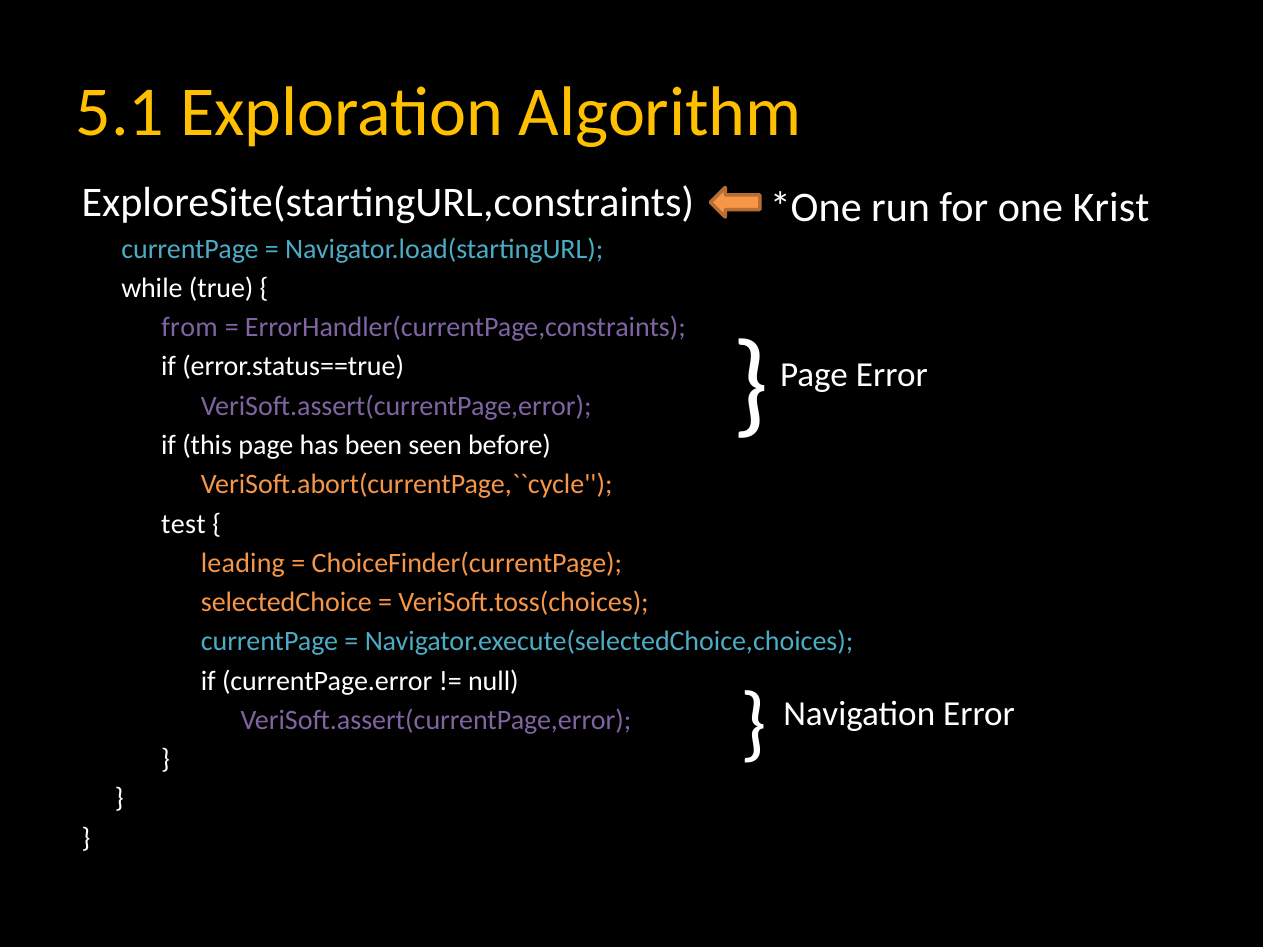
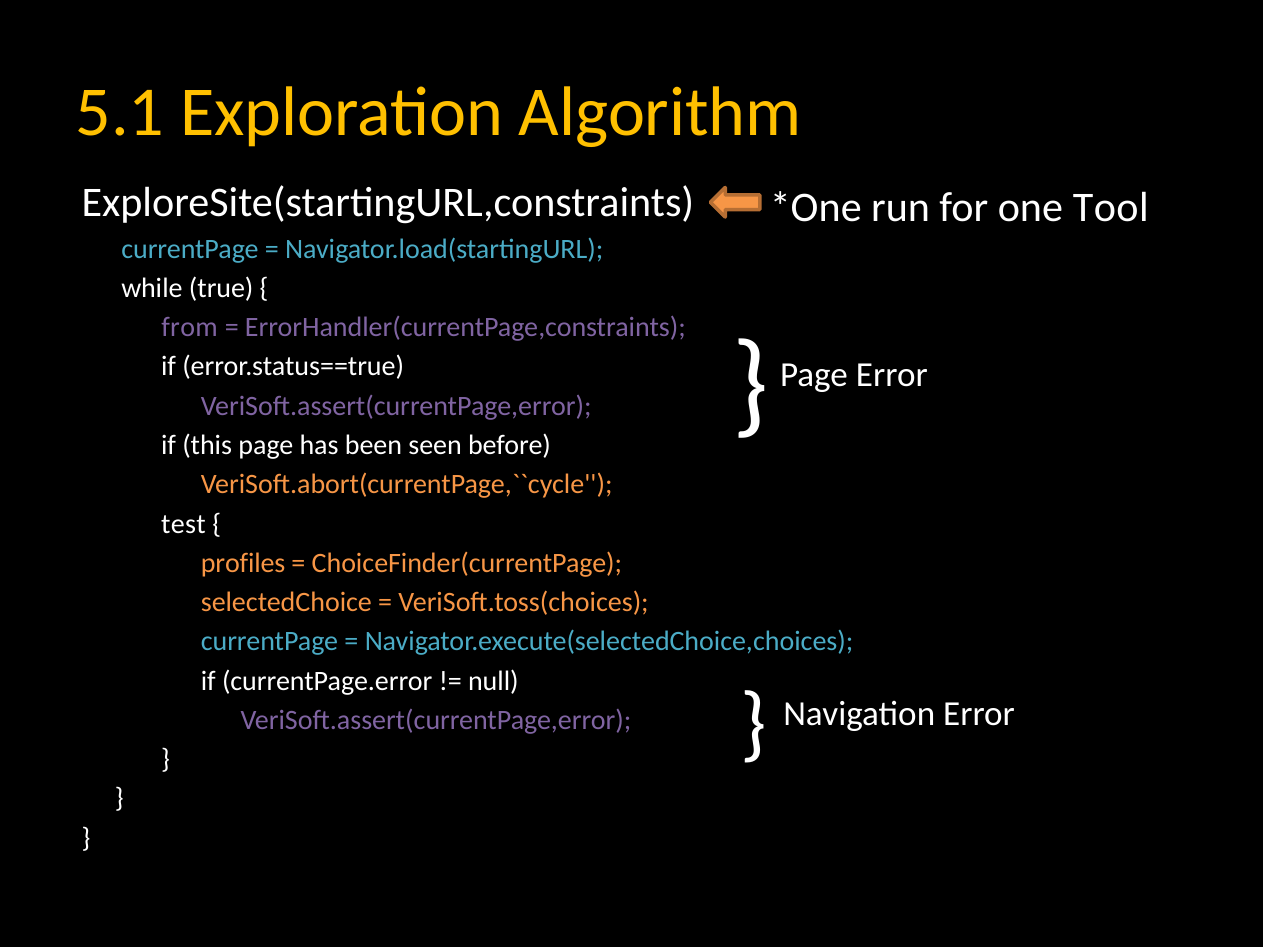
Krist: Krist -> Tool
leading: leading -> profiles
